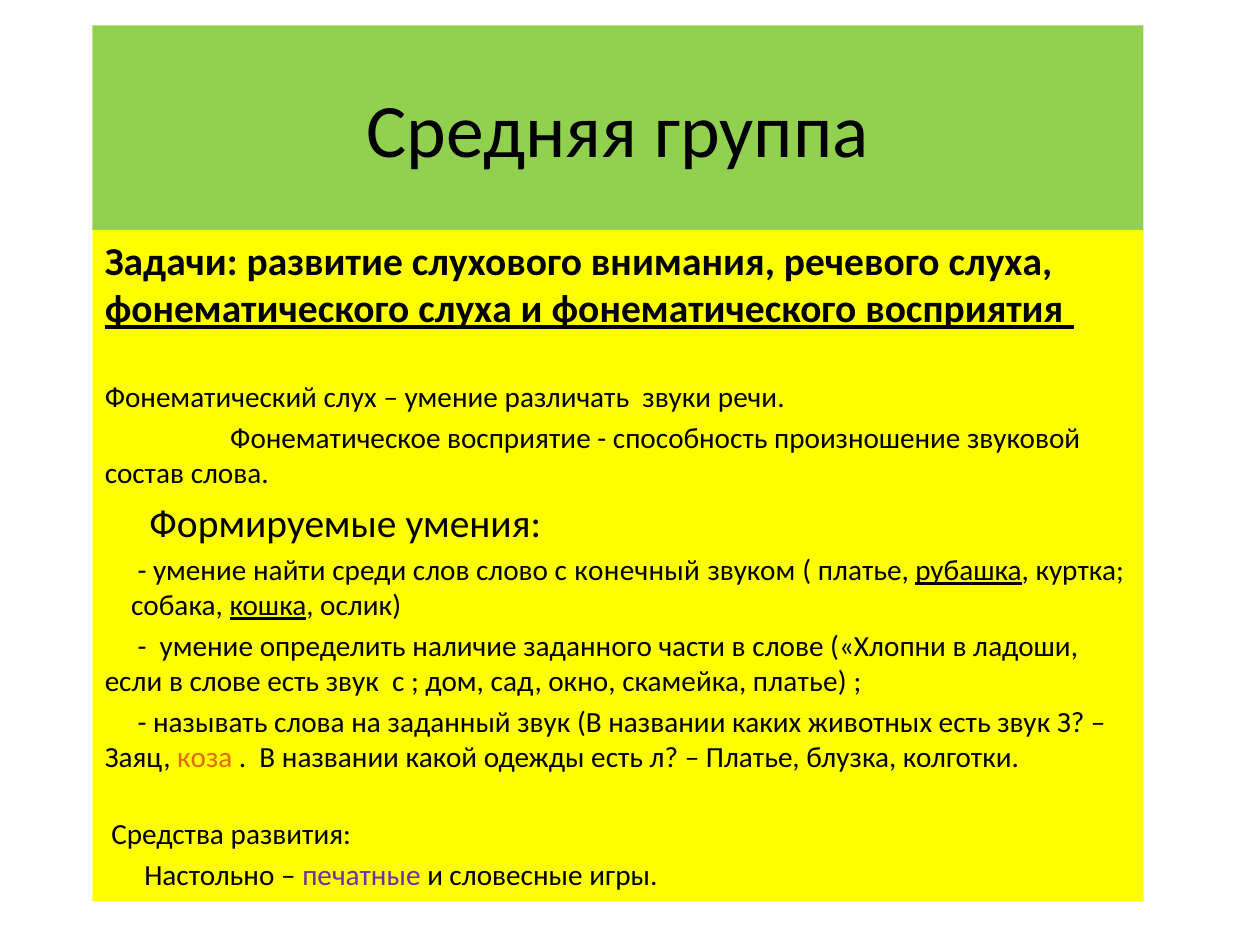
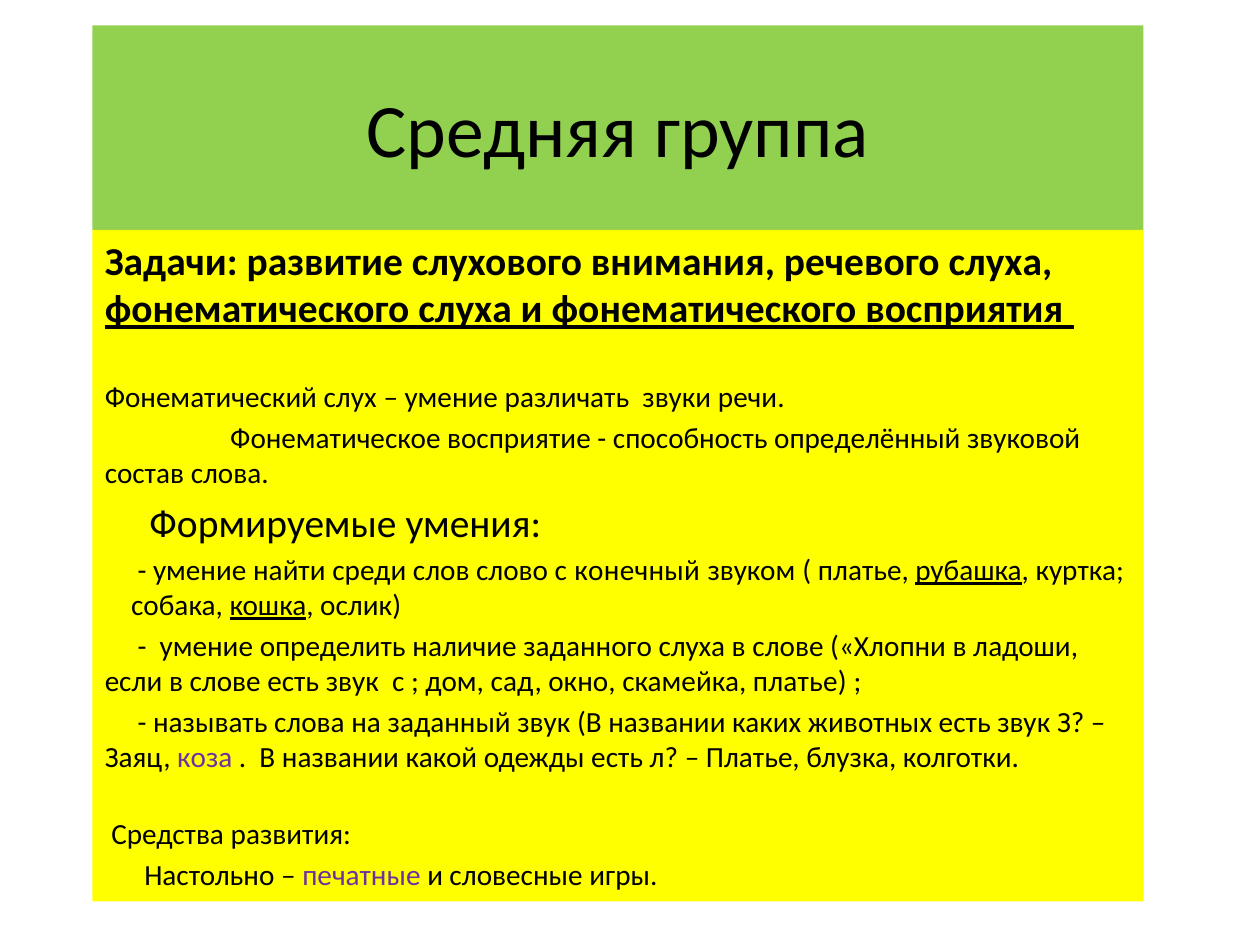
произношение: произношение -> определённый
заданного части: части -> слуха
коза colour: orange -> purple
